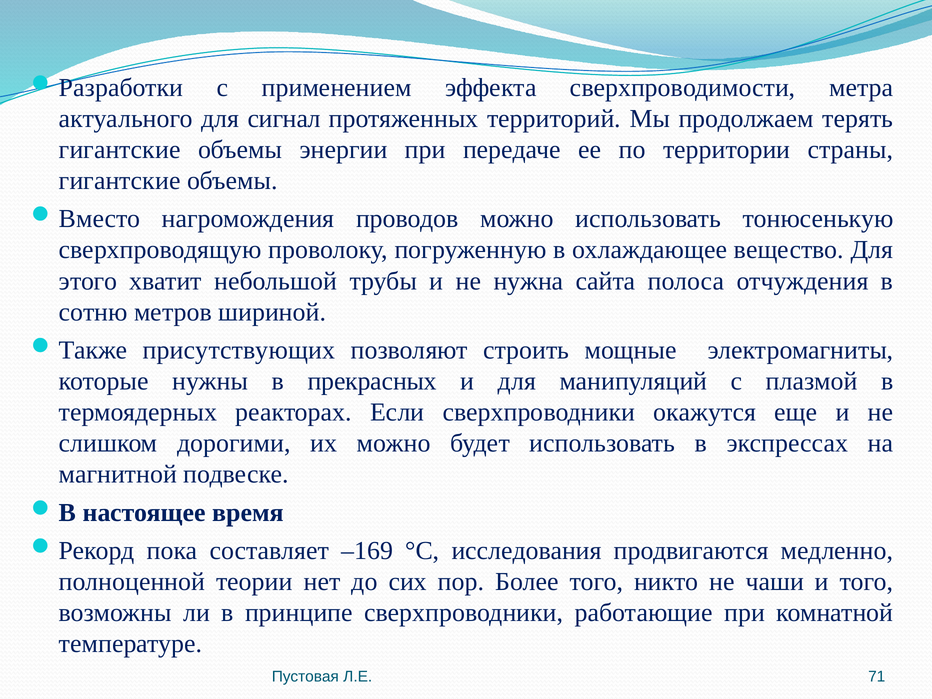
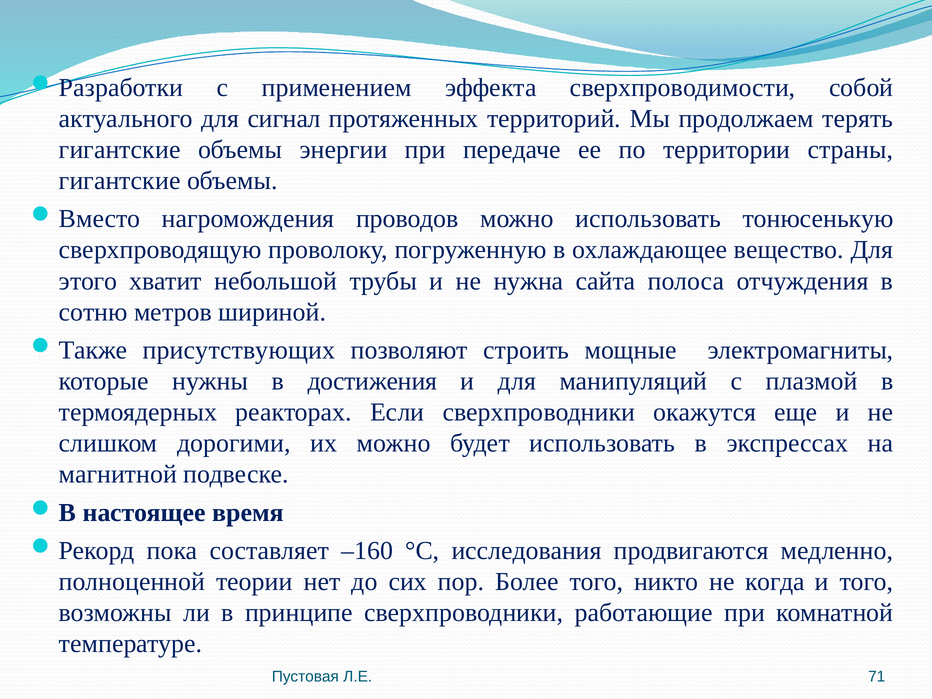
метра: метра -> собой
прекрасных: прекрасных -> достижения
–169: –169 -> –160
чаши: чаши -> когда
